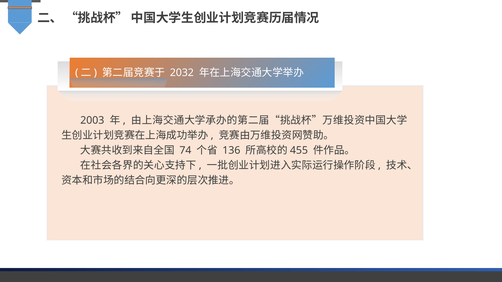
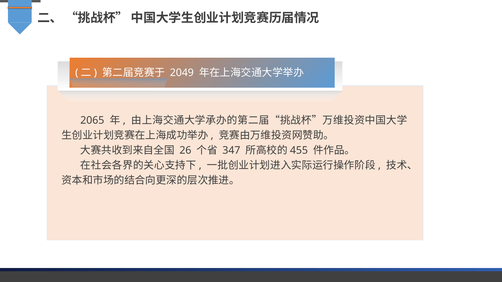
2032: 2032 -> 2049
2003: 2003 -> 2065
74: 74 -> 26
136: 136 -> 347
